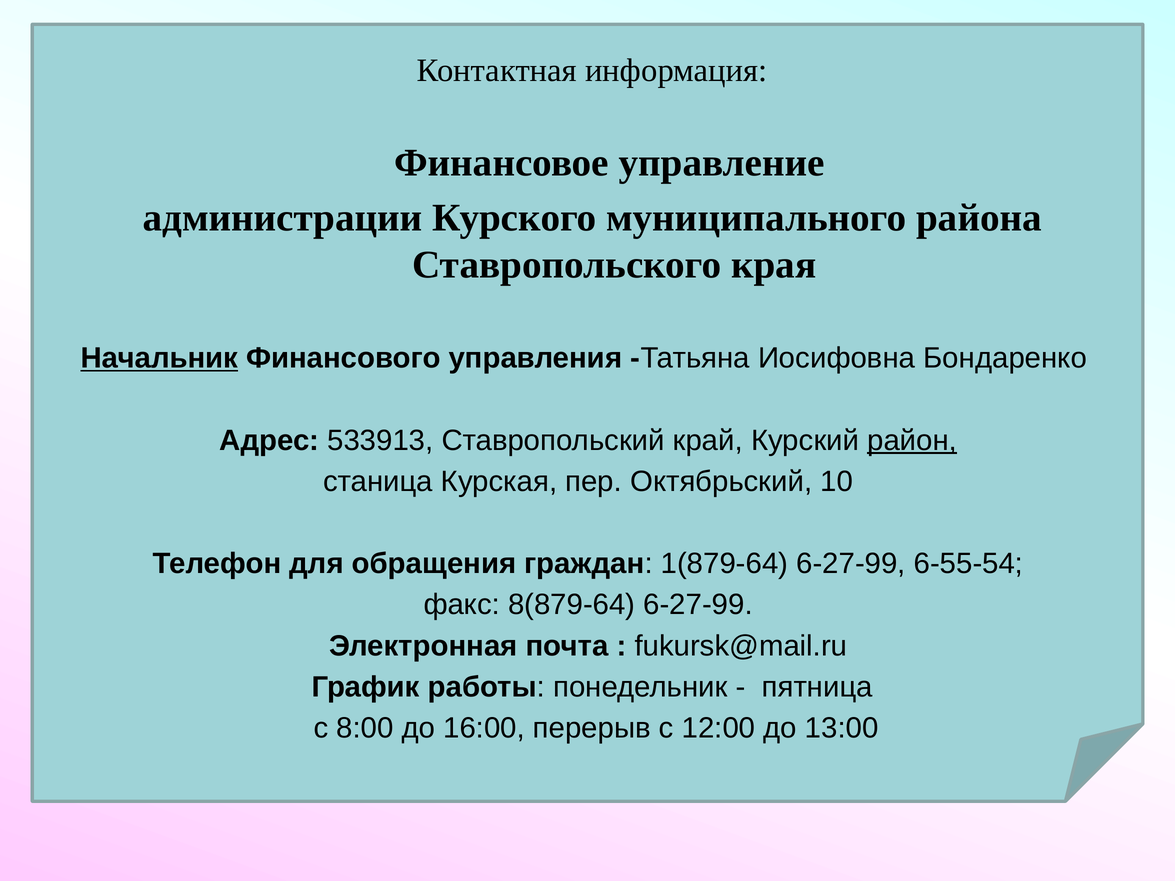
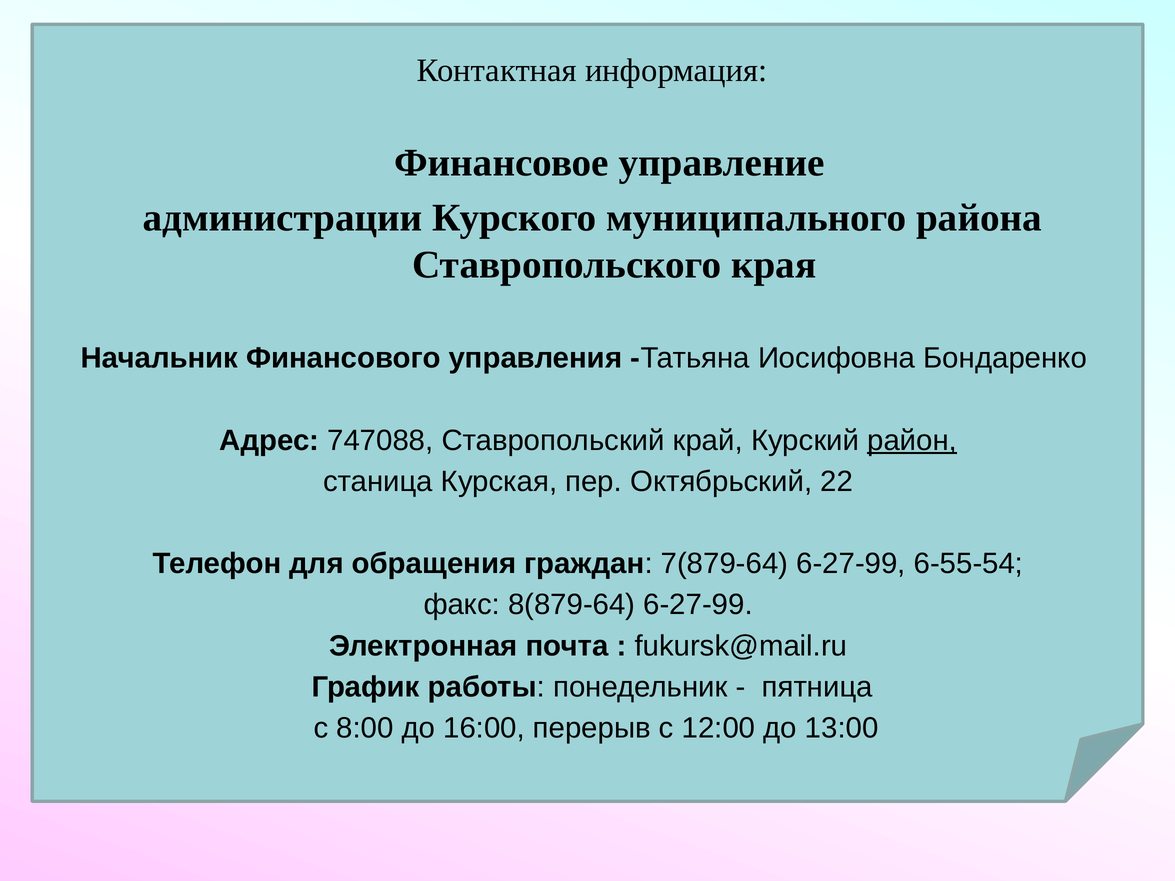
Начальник underline: present -> none
533913: 533913 -> 747088
10: 10 -> 22
1(879-64: 1(879-64 -> 7(879-64
